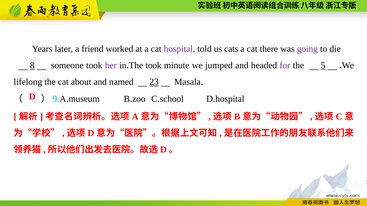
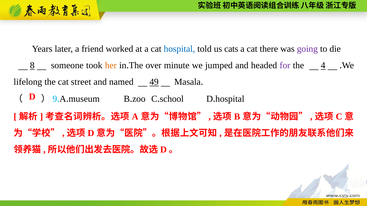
hospital at (179, 49) colour: purple -> blue
her colour: purple -> orange
The took: took -> over
5: 5 -> 4
about: about -> street
23: 23 -> 49
